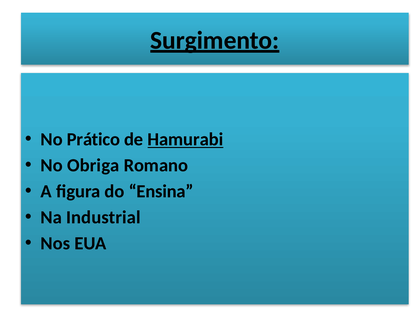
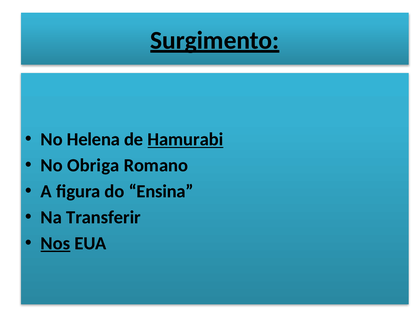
Prático: Prático -> Helena
Industrial: Industrial -> Transferir
Nos underline: none -> present
